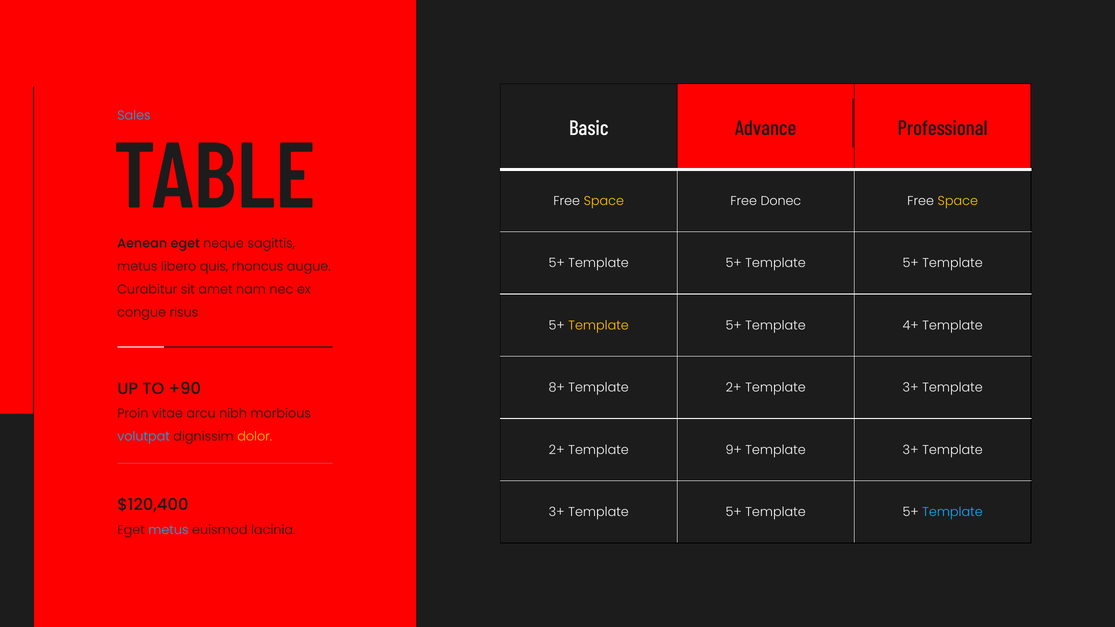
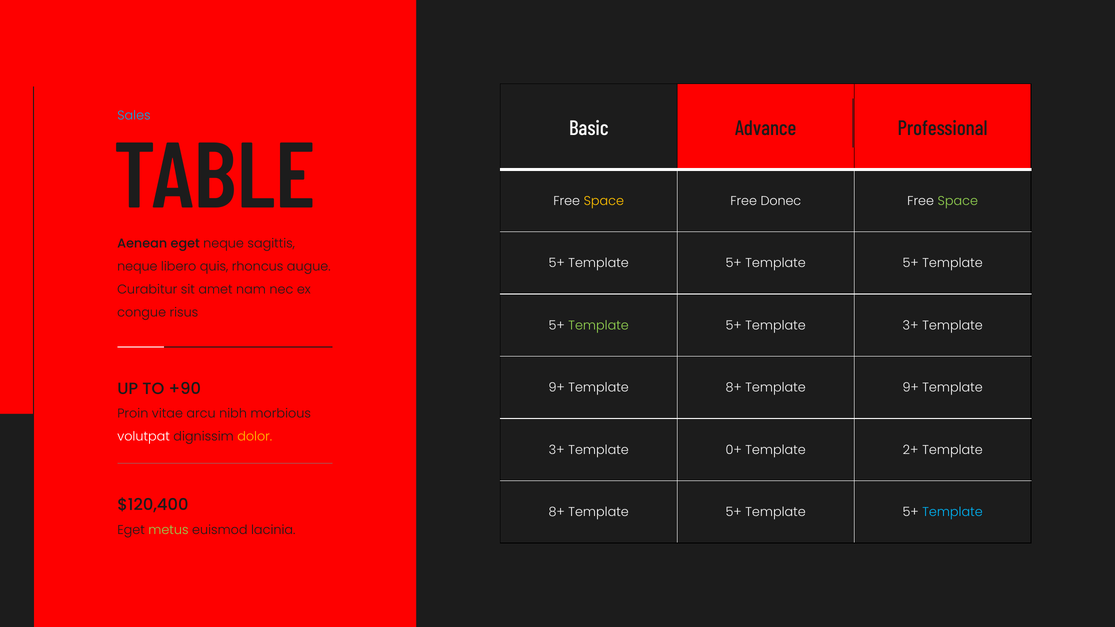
Space at (958, 201) colour: yellow -> light green
metus at (137, 267): metus -> neque
Template at (599, 326) colour: yellow -> light green
5+ Template 4+: 4+ -> 3+
8+ at (557, 388): 8+ -> 9+
2+ at (734, 388): 2+ -> 8+
3+ at (911, 388): 3+ -> 9+
volutpat colour: light blue -> white
2+ at (557, 450): 2+ -> 3+
9+: 9+ -> 0+
3+ at (911, 450): 3+ -> 2+
3+ at (557, 512): 3+ -> 8+
metus at (168, 530) colour: light blue -> light green
